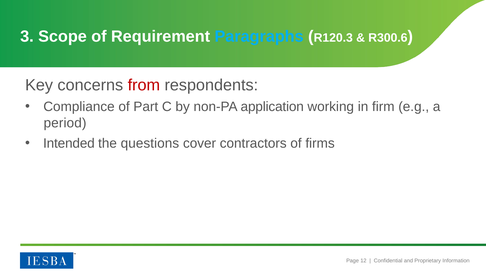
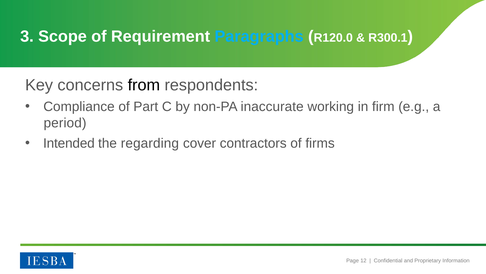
R120.3: R120.3 -> R120.0
R300.6: R300.6 -> R300.1
from colour: red -> black
application: application -> inaccurate
questions: questions -> regarding
